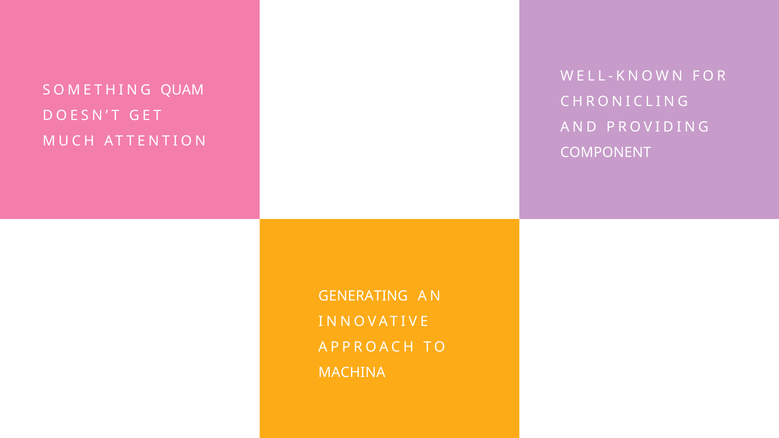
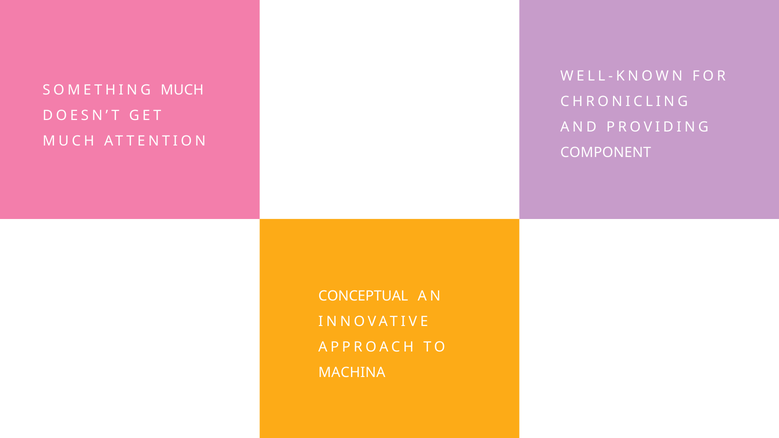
SOMETHING QUAM: QUAM -> MUCH
GENERATING: GENERATING -> CONCEPTUAL
